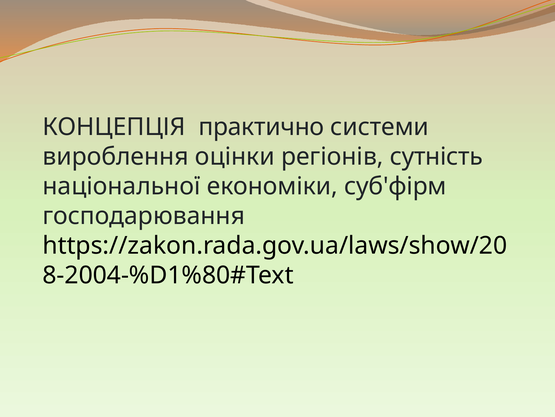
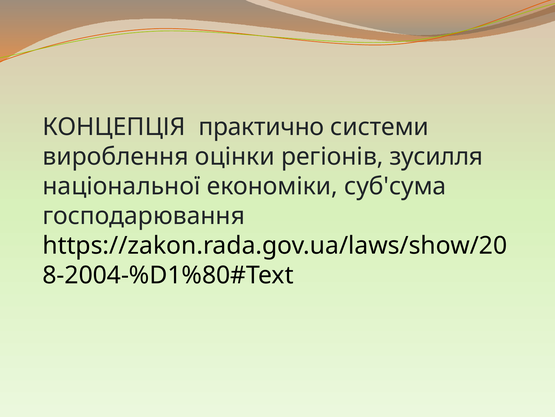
сутність: сутність -> зусилля
суб'фірм: суб'фірм -> суб'сума
